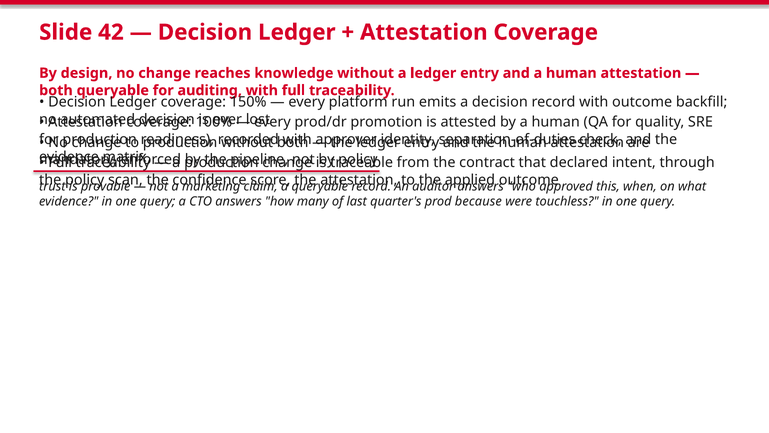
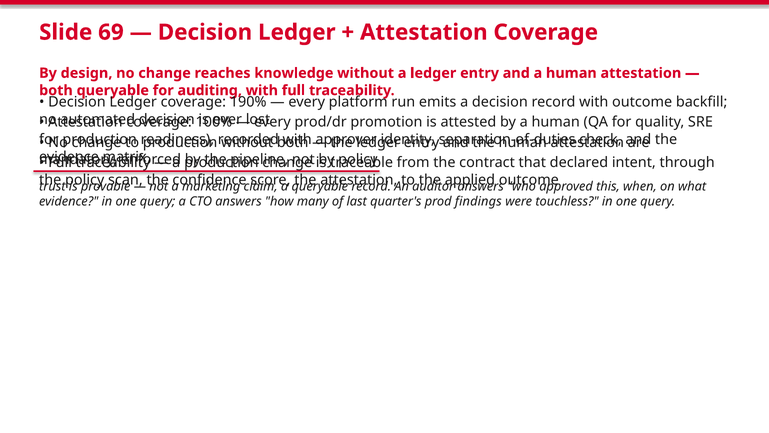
42: 42 -> 69
150%: 150% -> 190%
because: because -> findings
